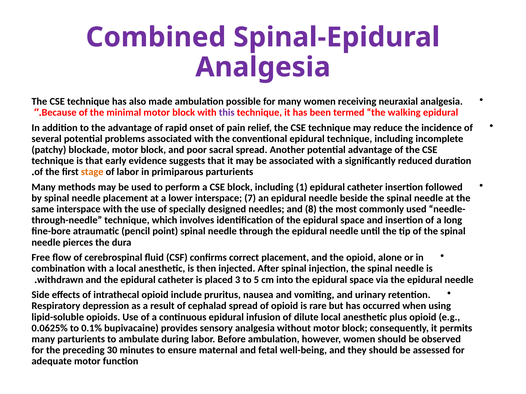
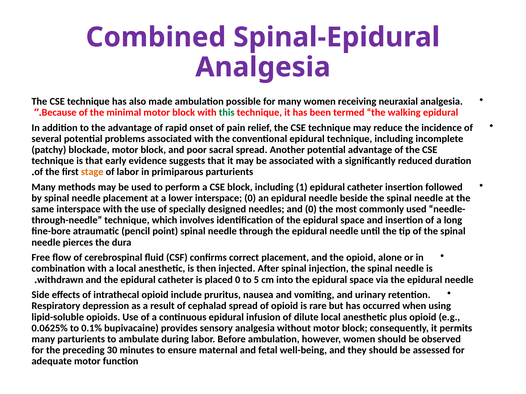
this colour: purple -> green
interspace 7: 7 -> 0
and 8: 8 -> 0
placed 3: 3 -> 0
